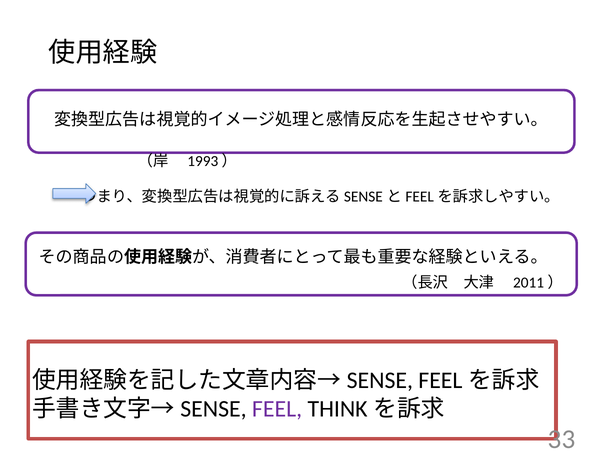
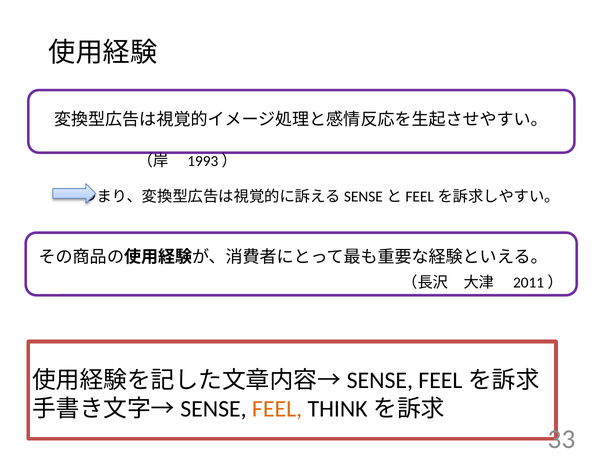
FEEL colour: purple -> orange
